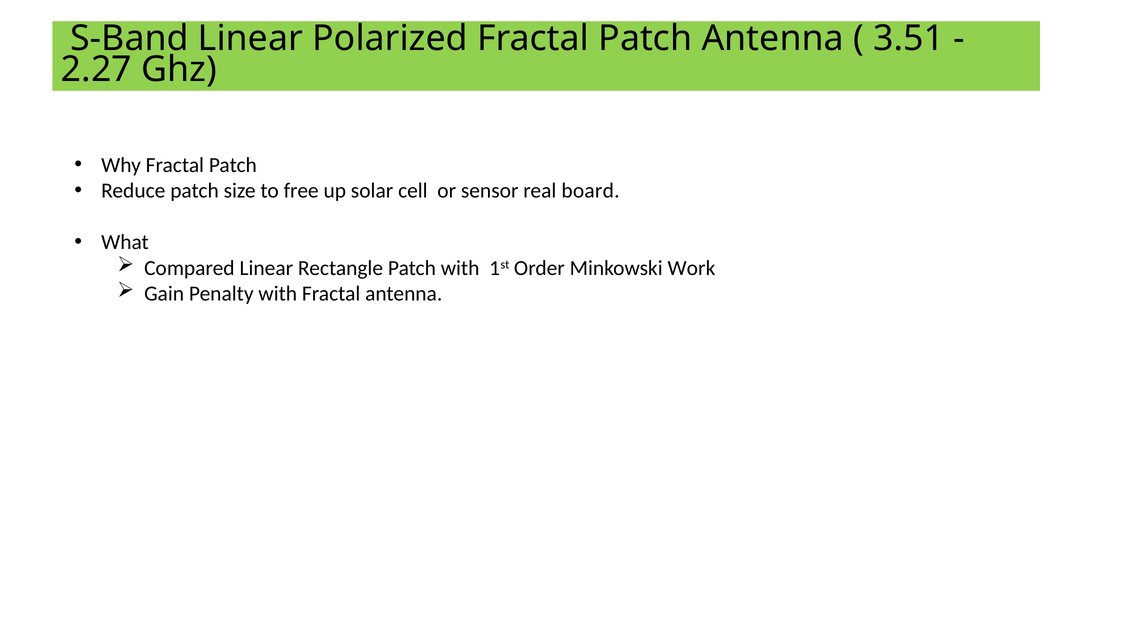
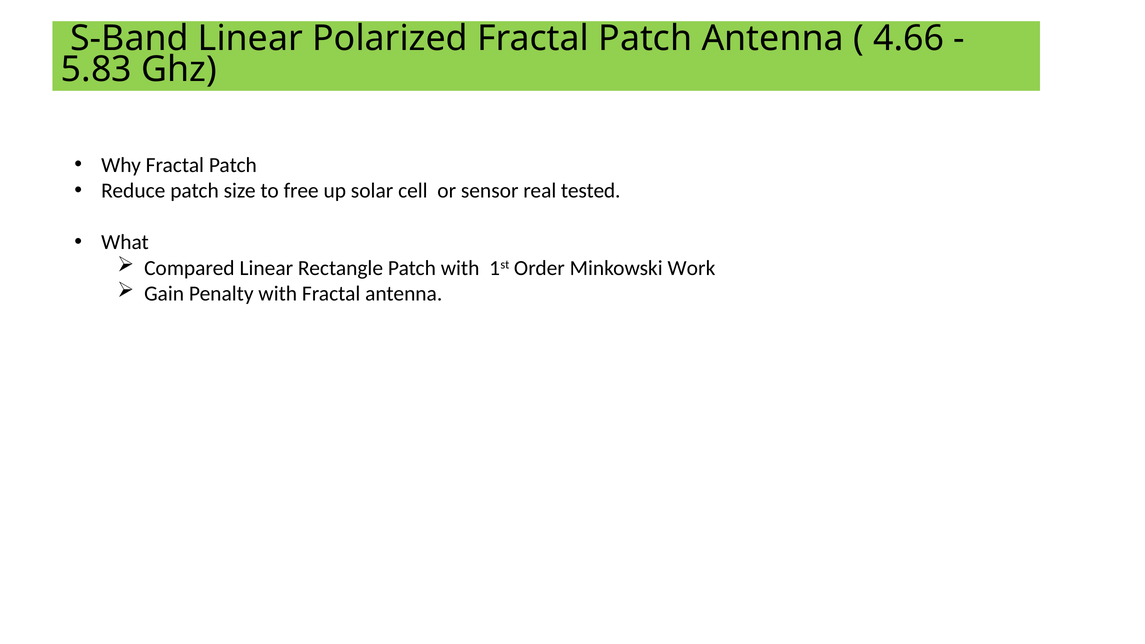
3.51: 3.51 -> 4.66
2.27: 2.27 -> 5.83
board: board -> tested
